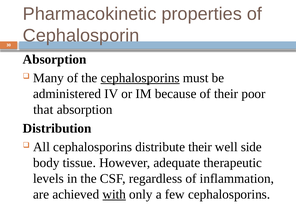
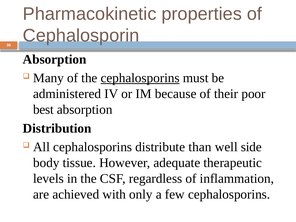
that: that -> best
distribute their: their -> than
with underline: present -> none
